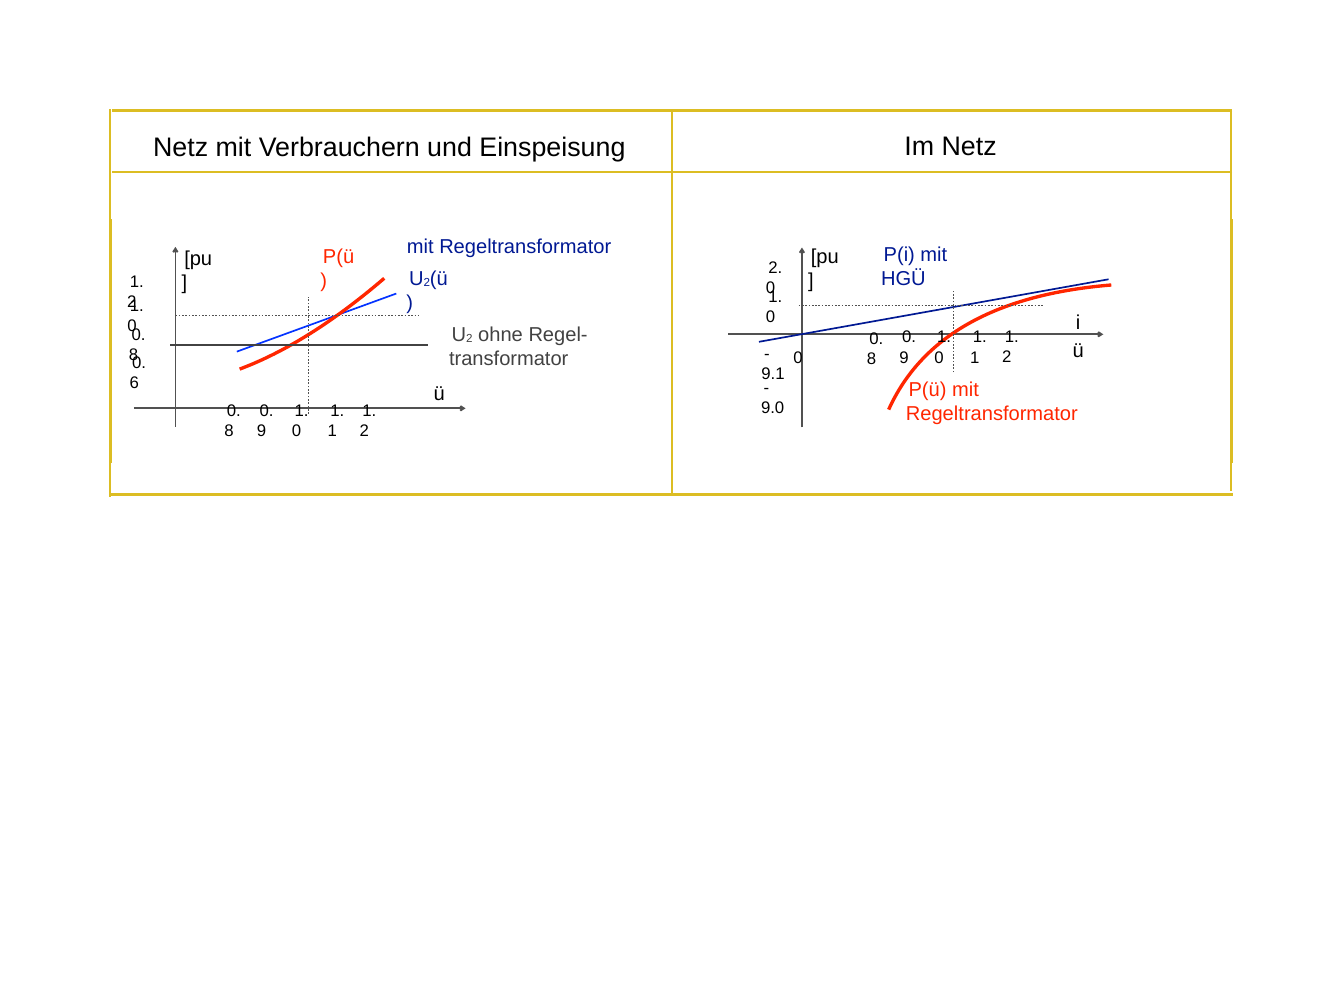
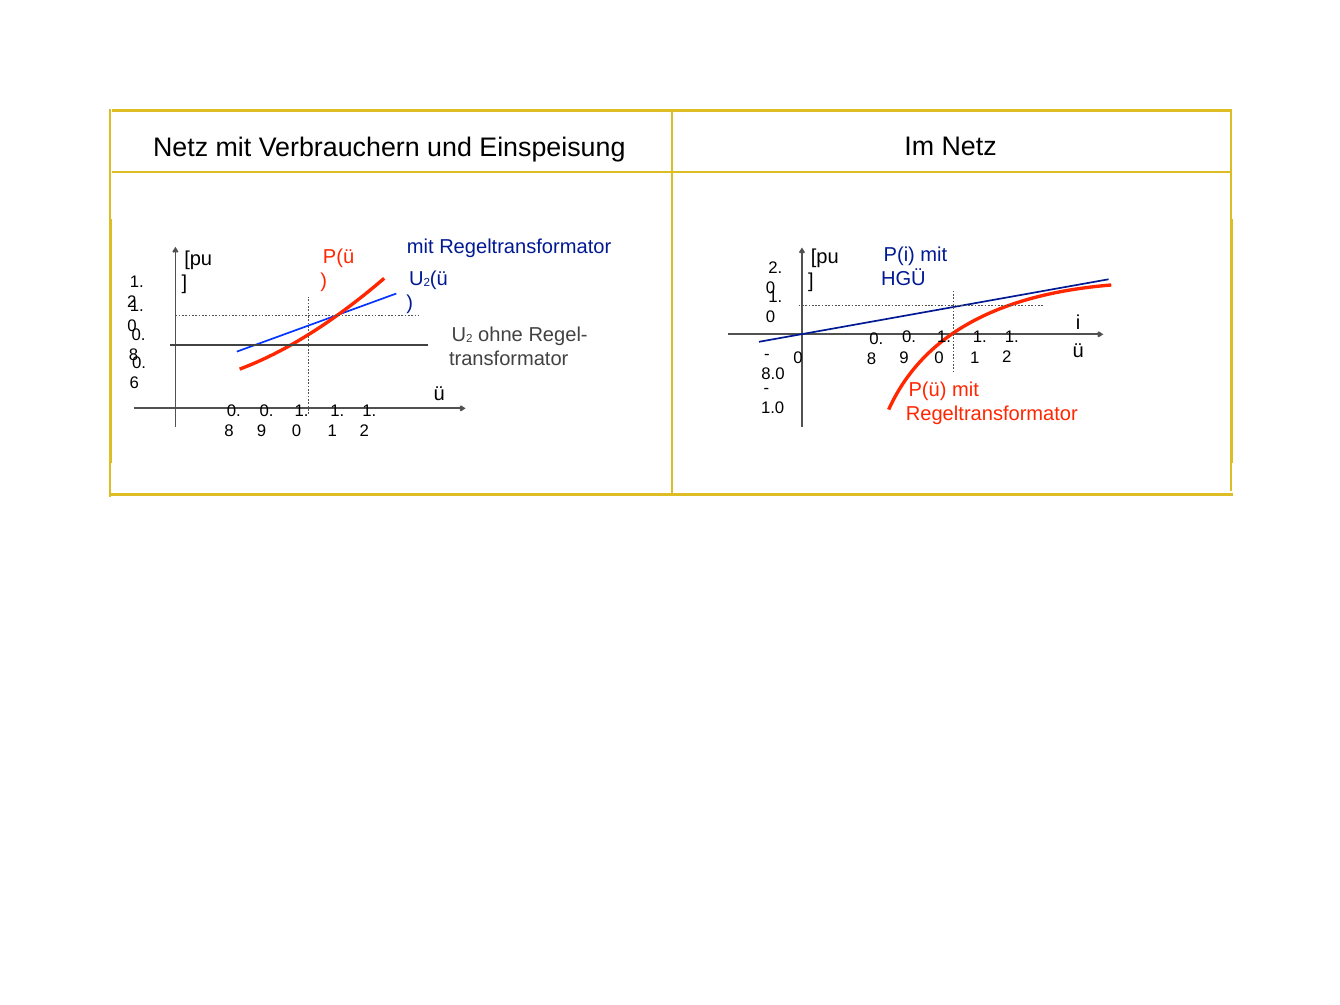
9.1: 9.1 -> 8.0
9.0: 9.0 -> 1.0
